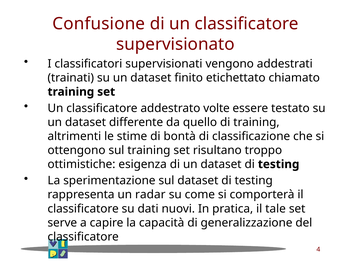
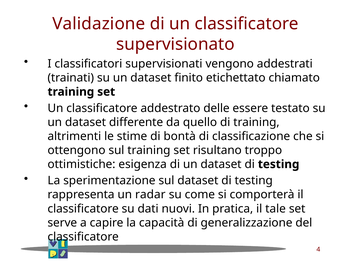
Confusione: Confusione -> Validazione
volte: volte -> delle
